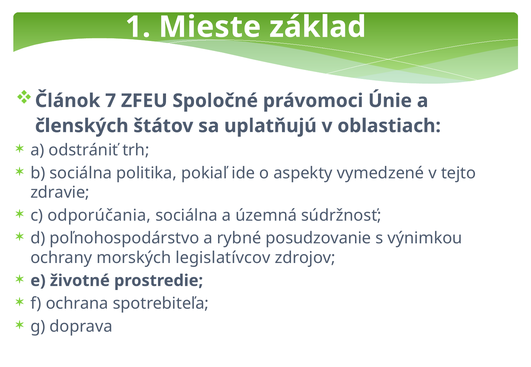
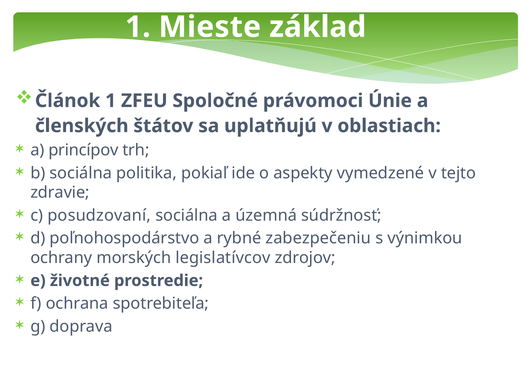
Článok 7: 7 -> 1
odstrániť: odstrániť -> princípov
odporúčania: odporúčania -> posudzovaní
posudzovanie: posudzovanie -> zabezpečeniu
